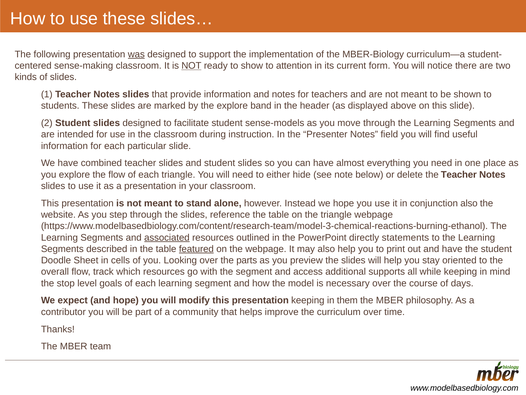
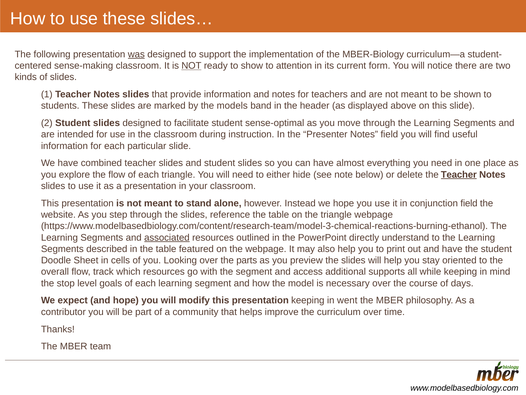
the explore: explore -> models
sense-models: sense-models -> sense-optimal
Teacher at (459, 174) underline: none -> present
conjunction also: also -> field
statements: statements -> understand
featured underline: present -> none
them: them -> went
